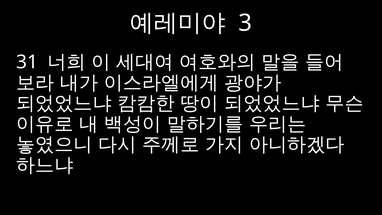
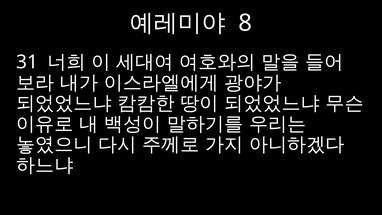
3: 3 -> 8
